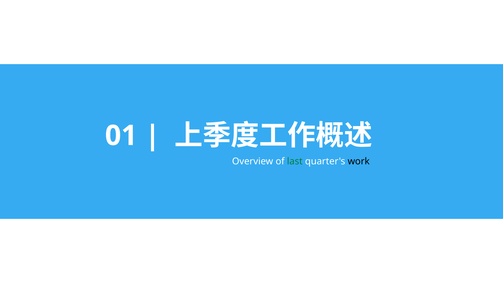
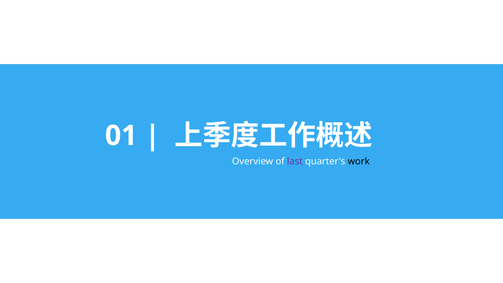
last colour: green -> purple
